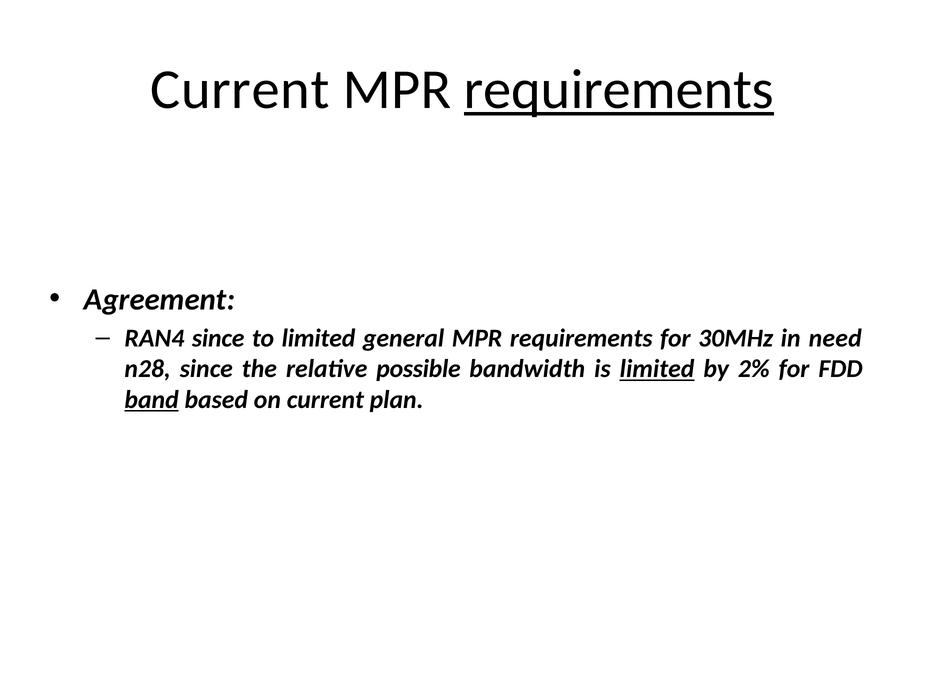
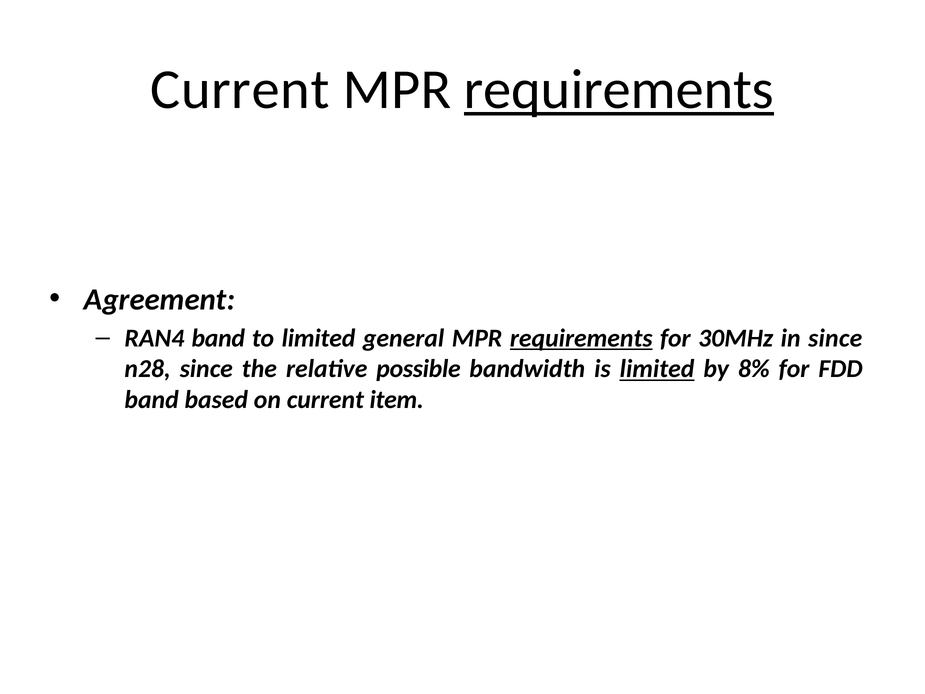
RAN4 since: since -> band
requirements at (581, 338) underline: none -> present
in need: need -> since
2%: 2% -> 8%
band at (152, 400) underline: present -> none
plan: plan -> item
